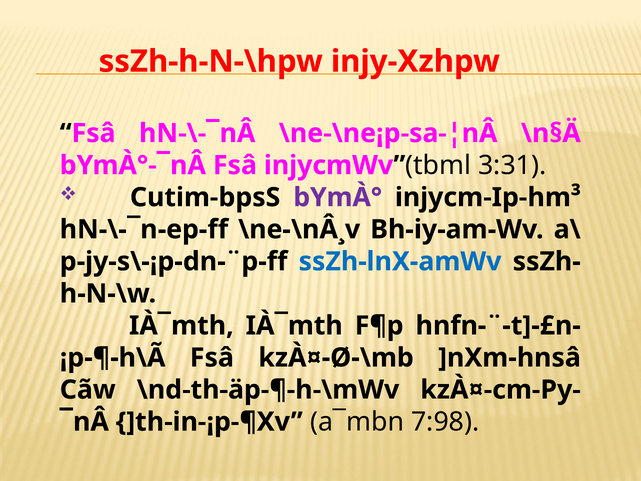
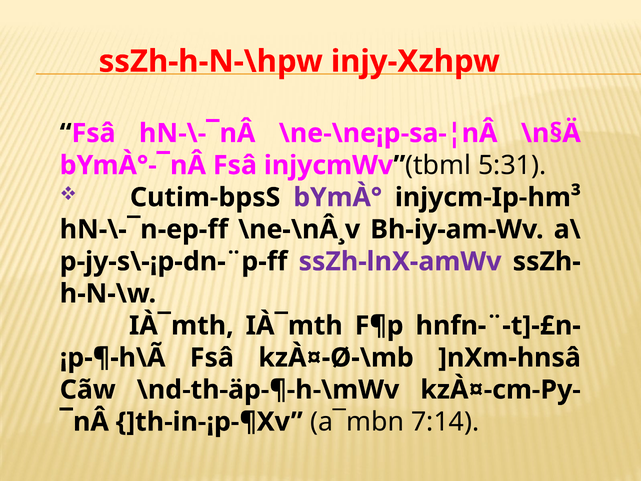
3:31: 3:31 -> 5:31
ssZh-lnX-amWv colour: blue -> purple
7:98: 7:98 -> 7:14
